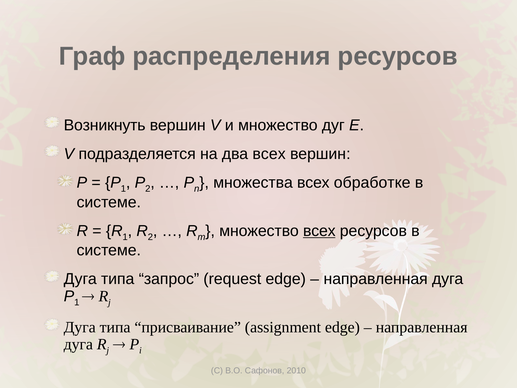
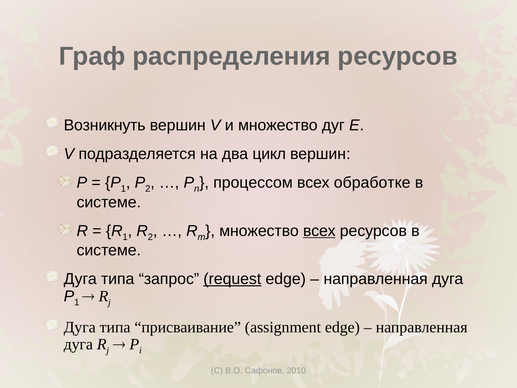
два всех: всех -> цикл
множества: множества -> процессом
request underline: none -> present
